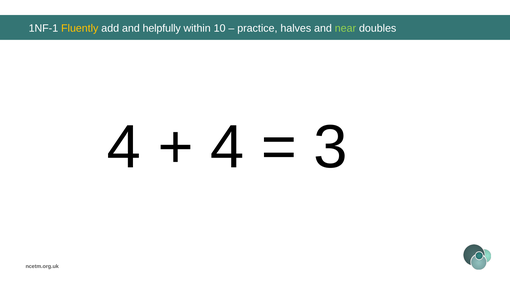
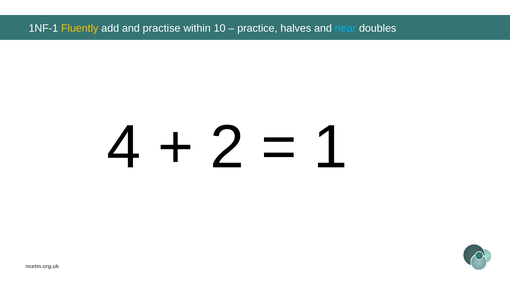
helpfully: helpfully -> practise
near colour: light green -> light blue
4 at (227, 147): 4 -> 2
3: 3 -> 1
